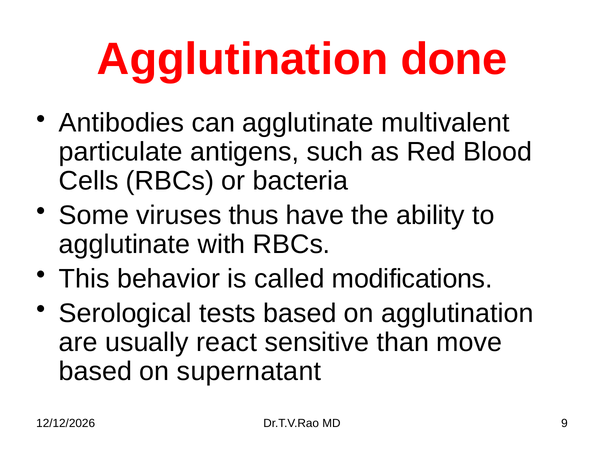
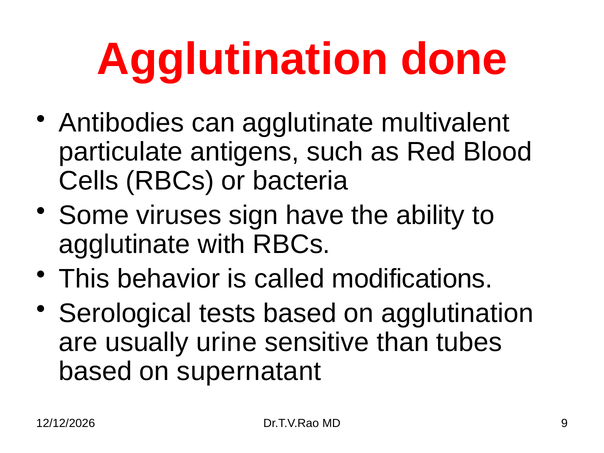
thus: thus -> sign
react: react -> urine
move: move -> tubes
